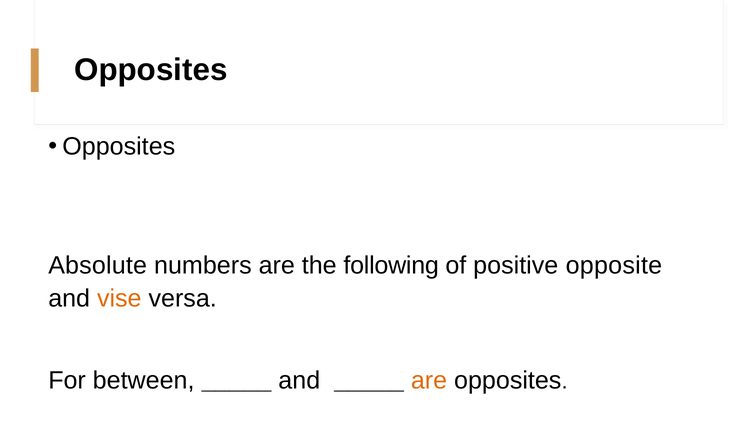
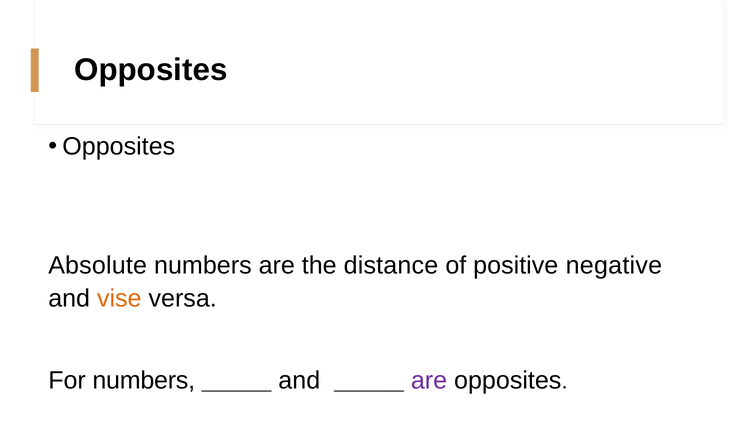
following: following -> distance
opposite: opposite -> negative
For between: between -> numbers
are at (429, 381) colour: orange -> purple
